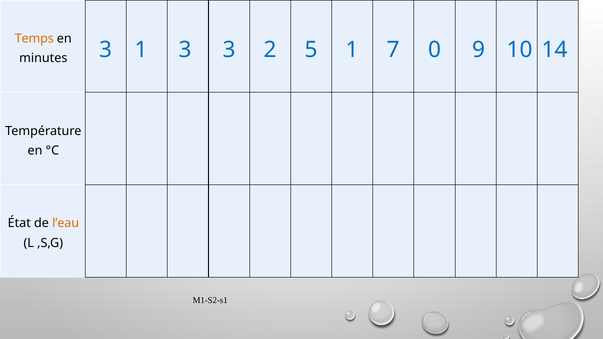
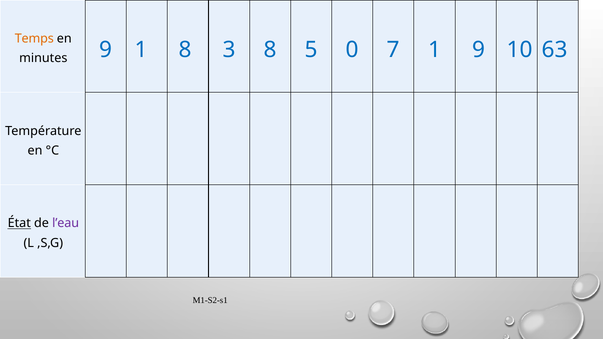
minutes 3: 3 -> 9
1 3: 3 -> 8
3 2: 2 -> 8
5 1: 1 -> 0
7 0: 0 -> 1
14: 14 -> 63
État underline: none -> present
l’eau colour: orange -> purple
